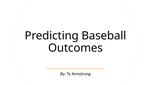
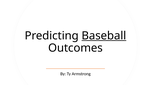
Baseball underline: none -> present
